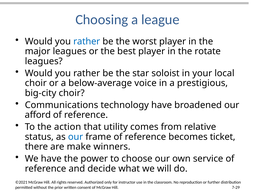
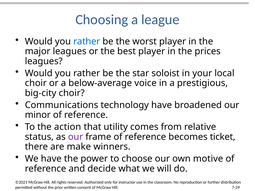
rotate: rotate -> prices
afford: afford -> minor
our at (76, 137) colour: blue -> purple
service: service -> motive
